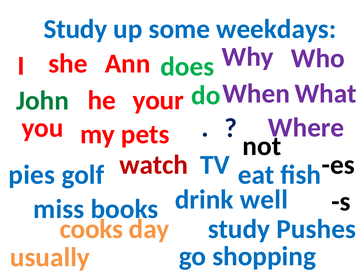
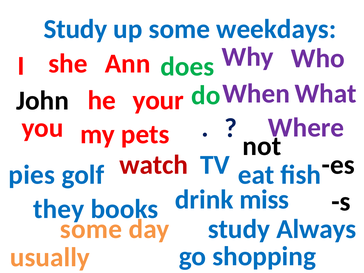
John colour: green -> black
well: well -> miss
miss: miss -> they
cooks at (91, 229): cooks -> some
Pushes: Pushes -> Always
